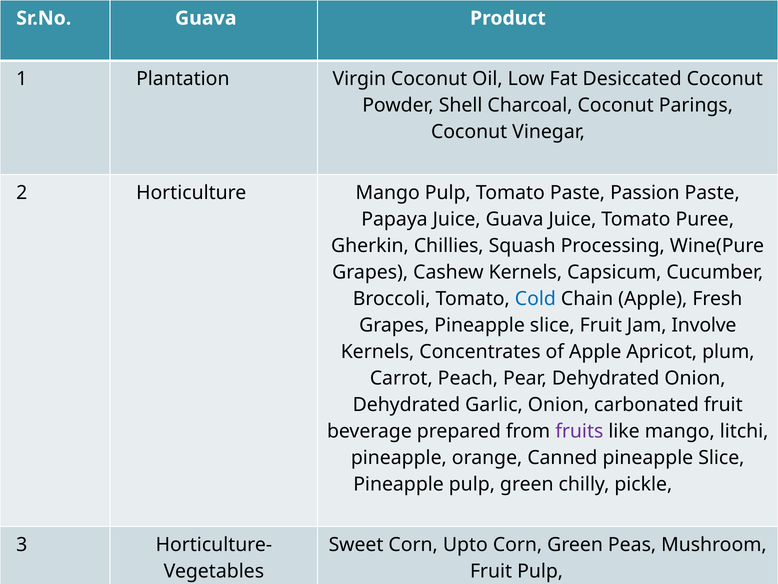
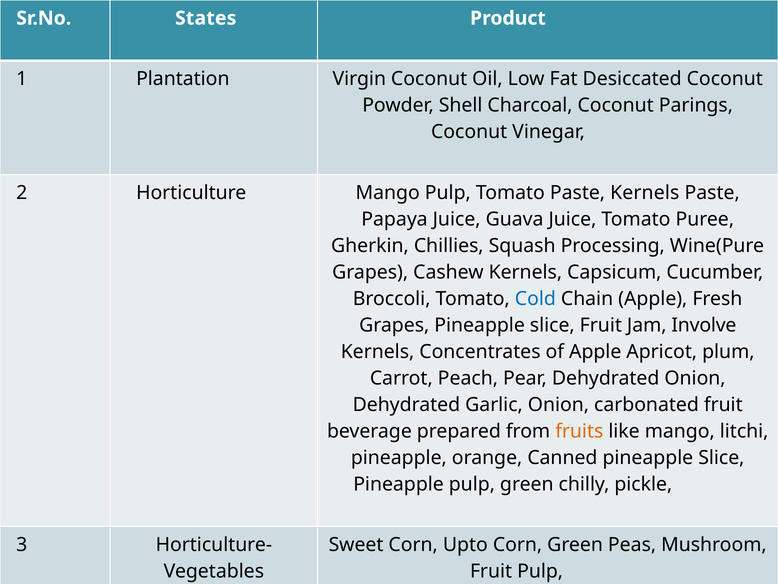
Sr.No Guava: Guava -> States
Paste Passion: Passion -> Kernels
fruits colour: purple -> orange
